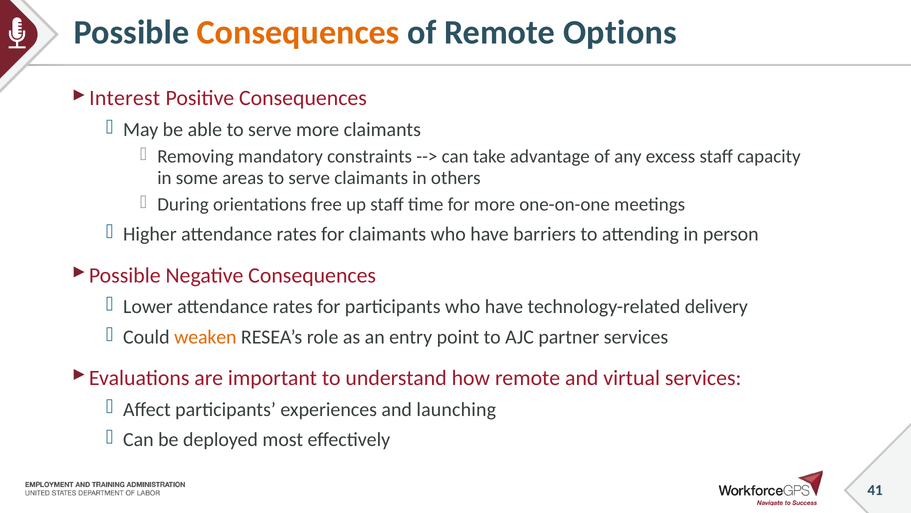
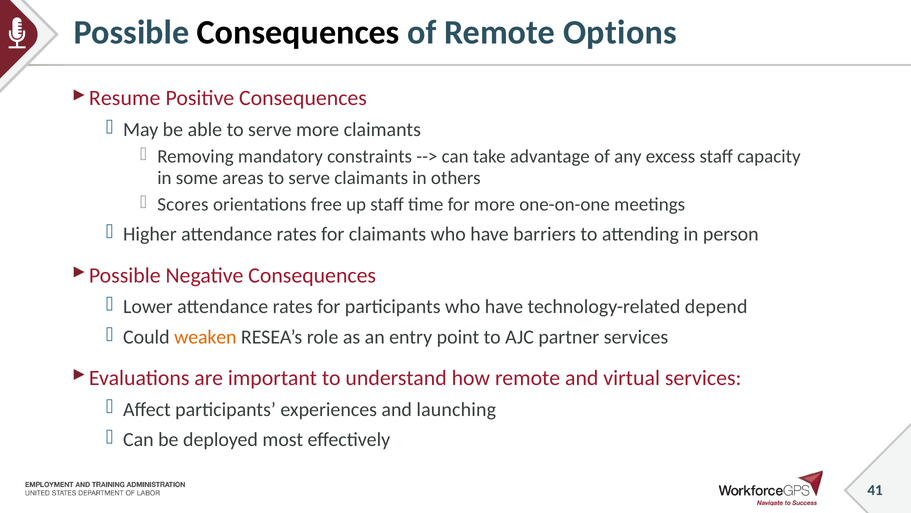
Consequences at (298, 33) colour: orange -> black
Interest: Interest -> Resume
During: During -> Scores
delivery: delivery -> depend
